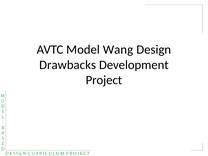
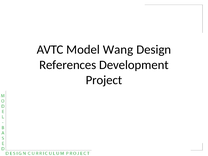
Drawbacks: Drawbacks -> References
